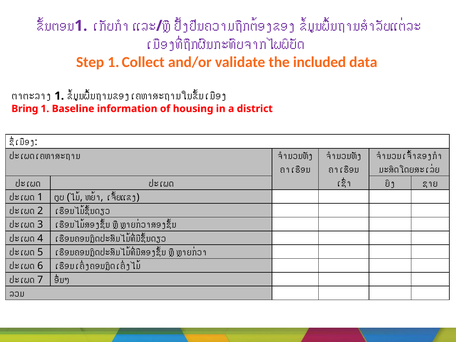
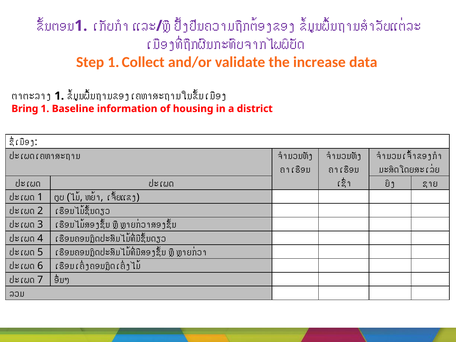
included: included -> increase
